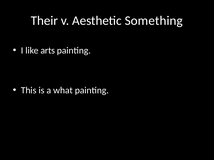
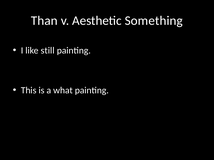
Their: Their -> Than
arts: arts -> still
